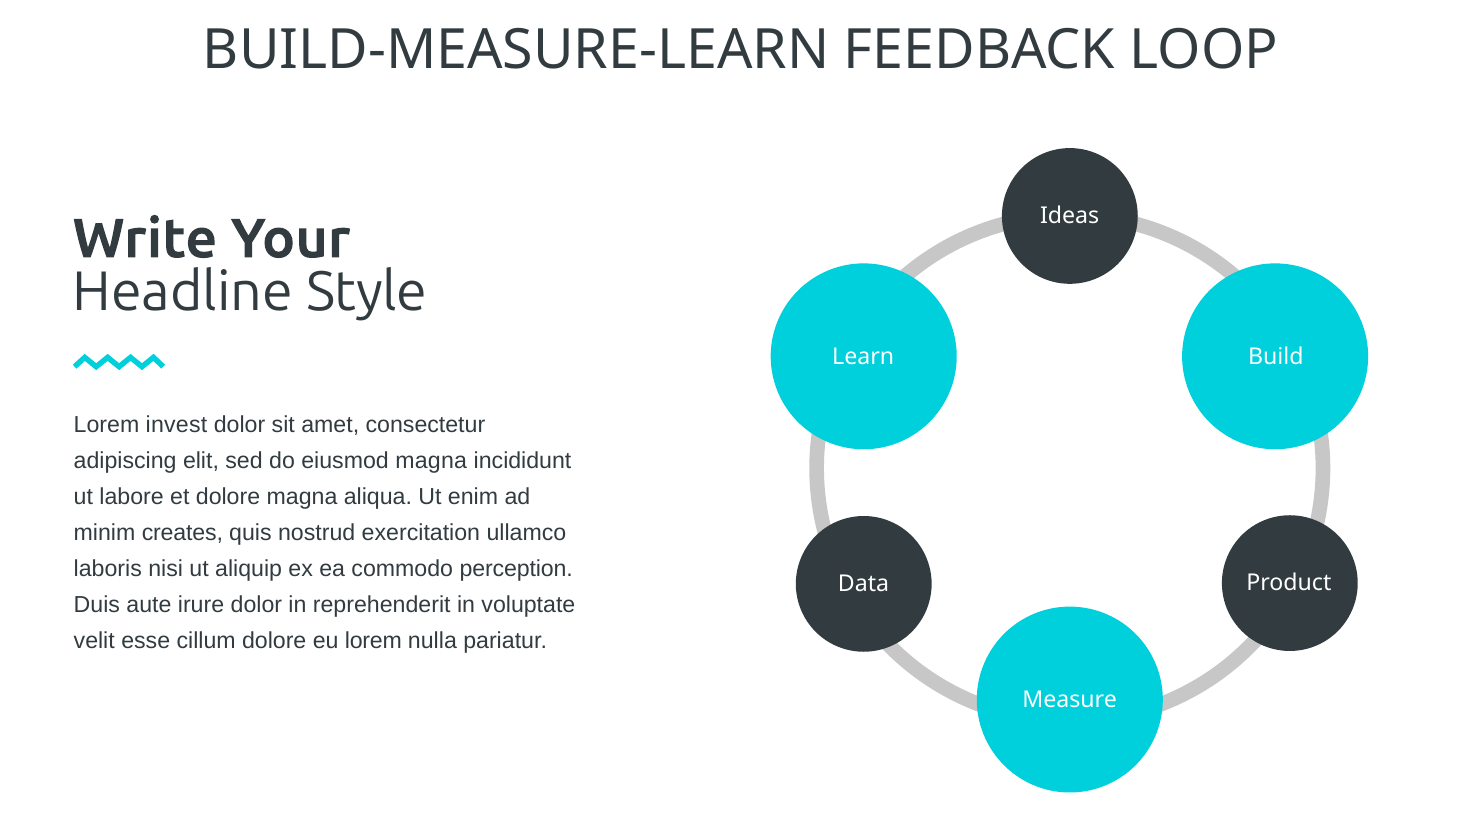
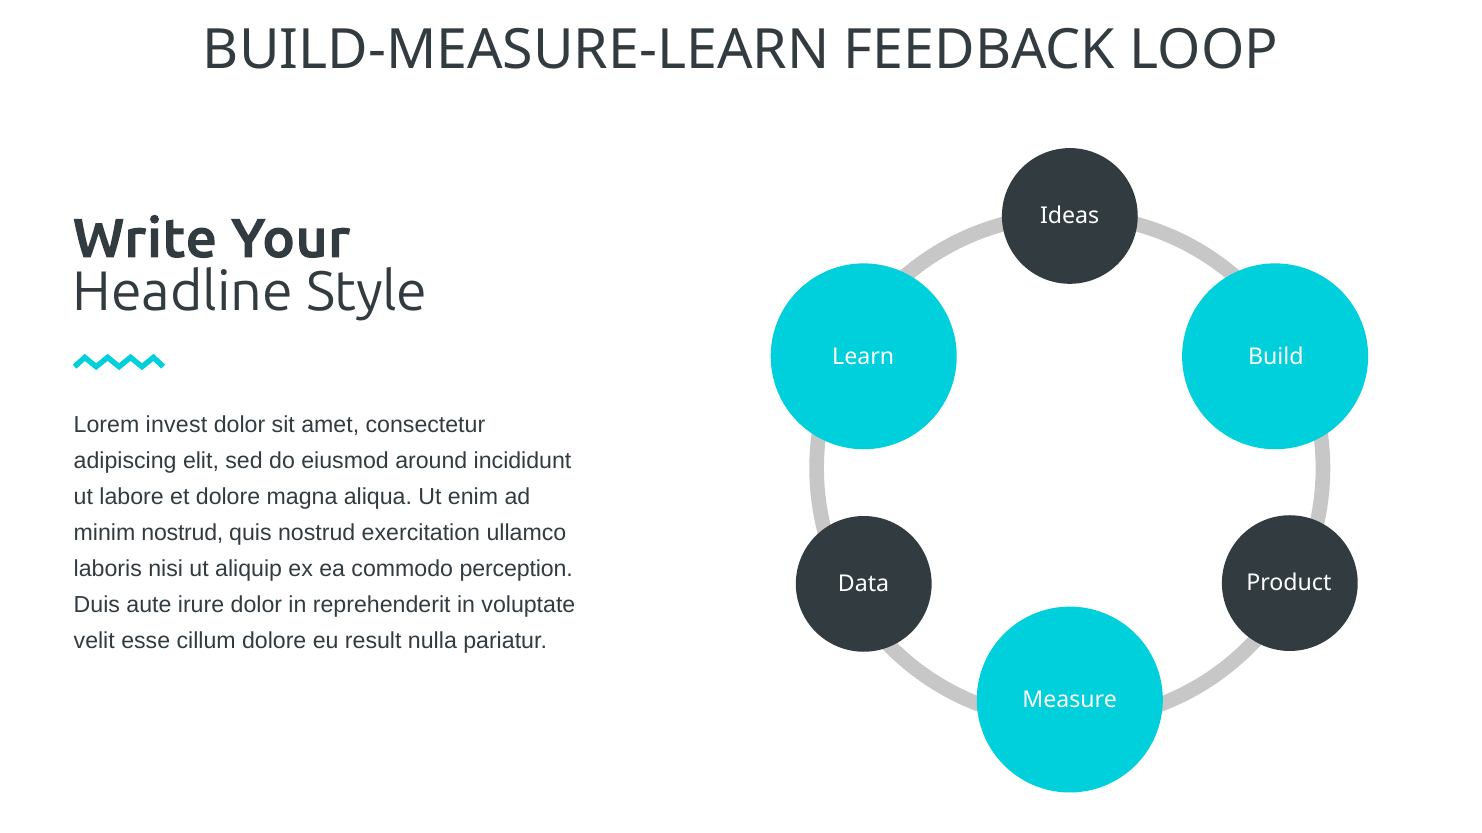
eiusmod magna: magna -> around
minim creates: creates -> nostrud
eu lorem: lorem -> result
